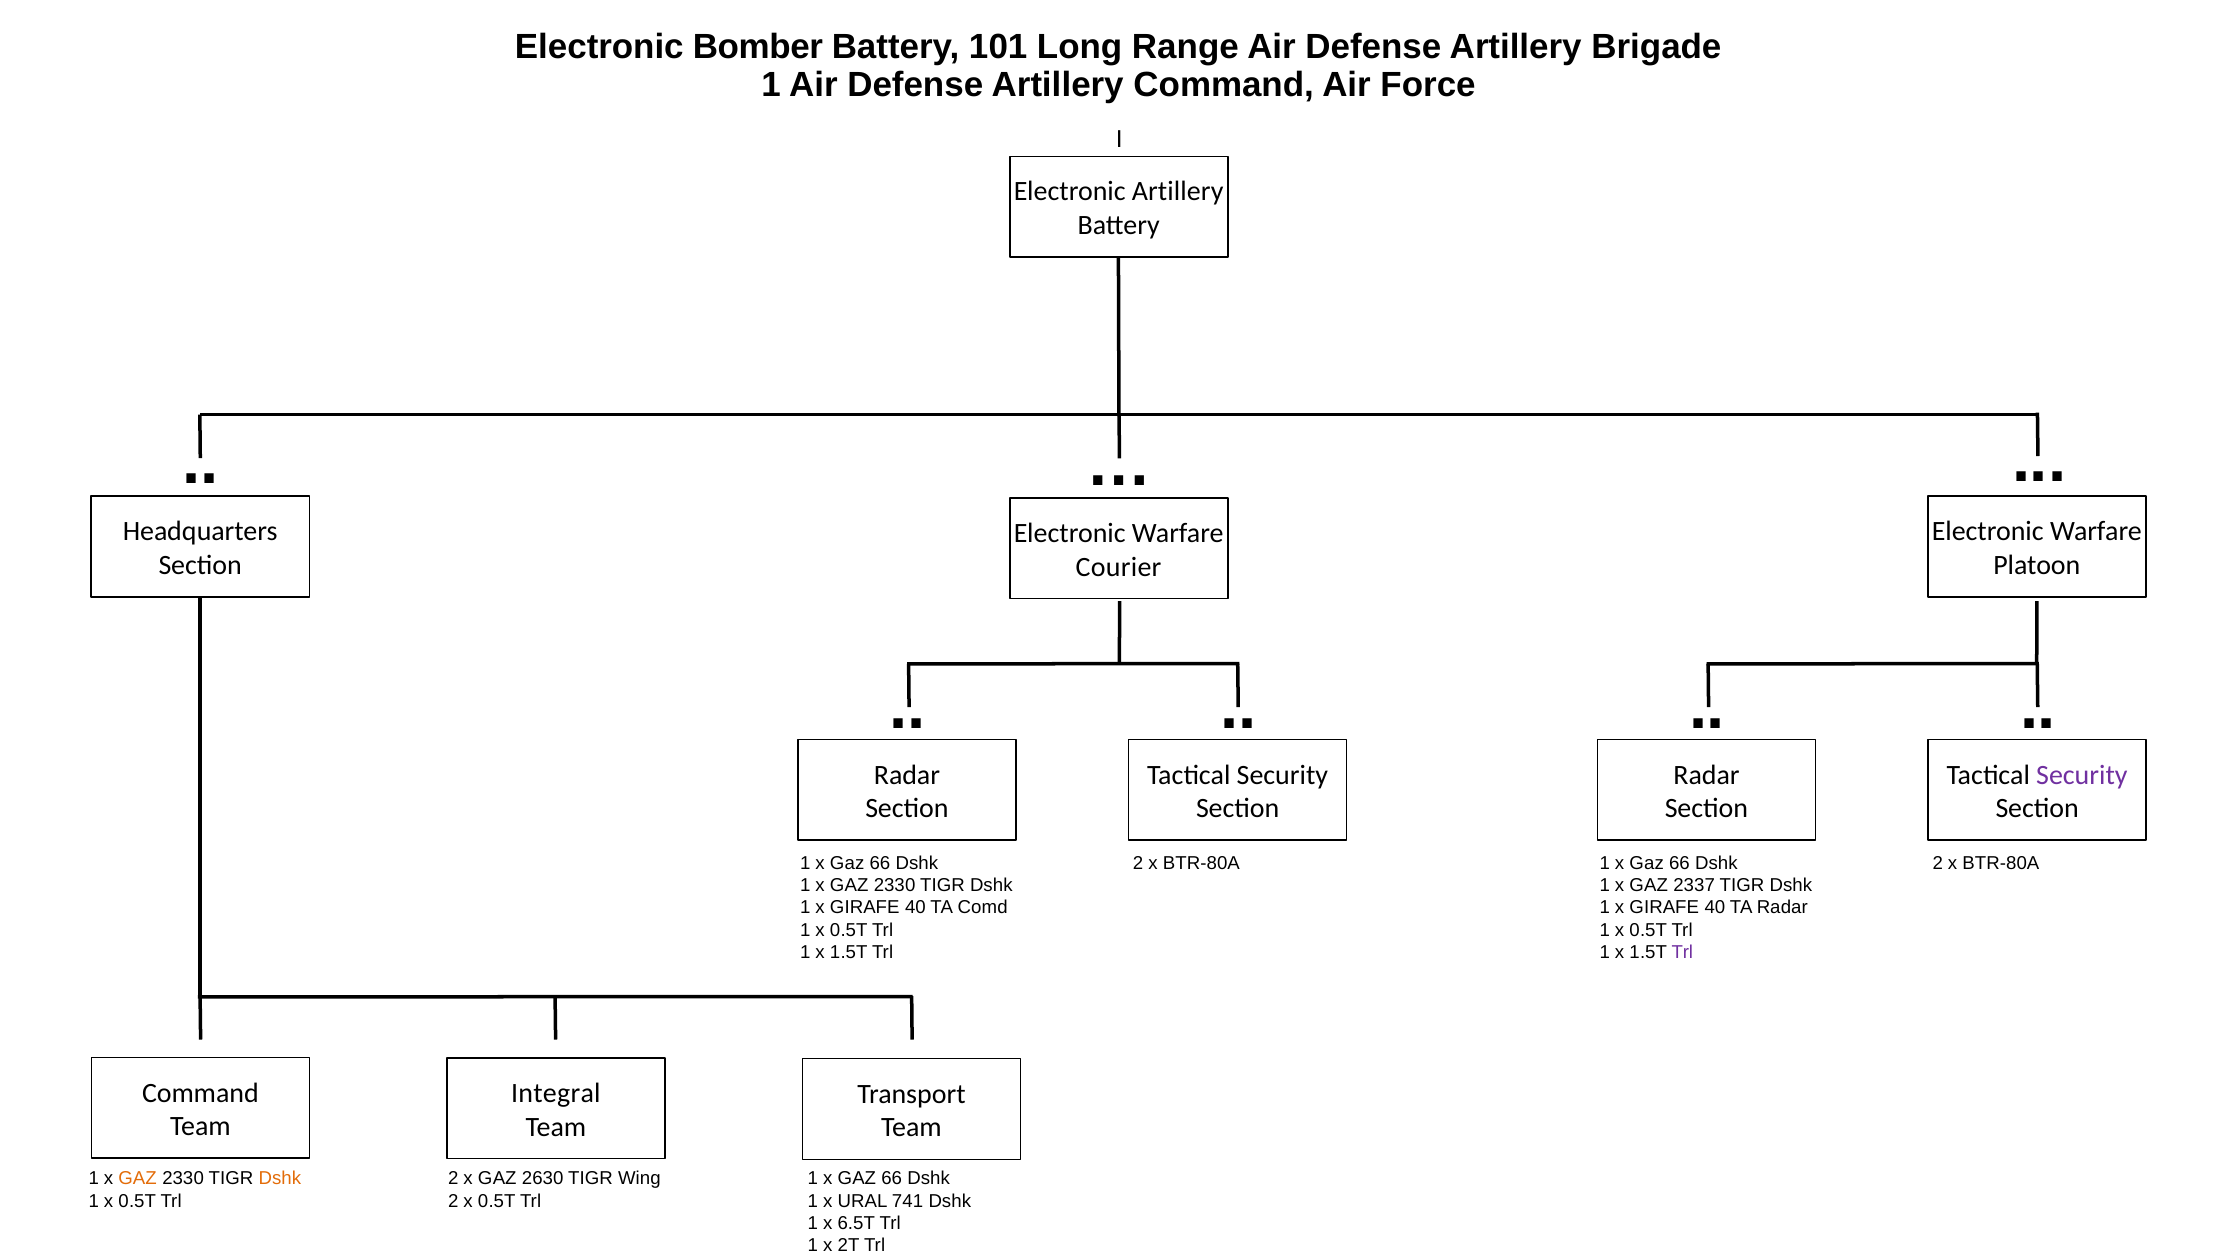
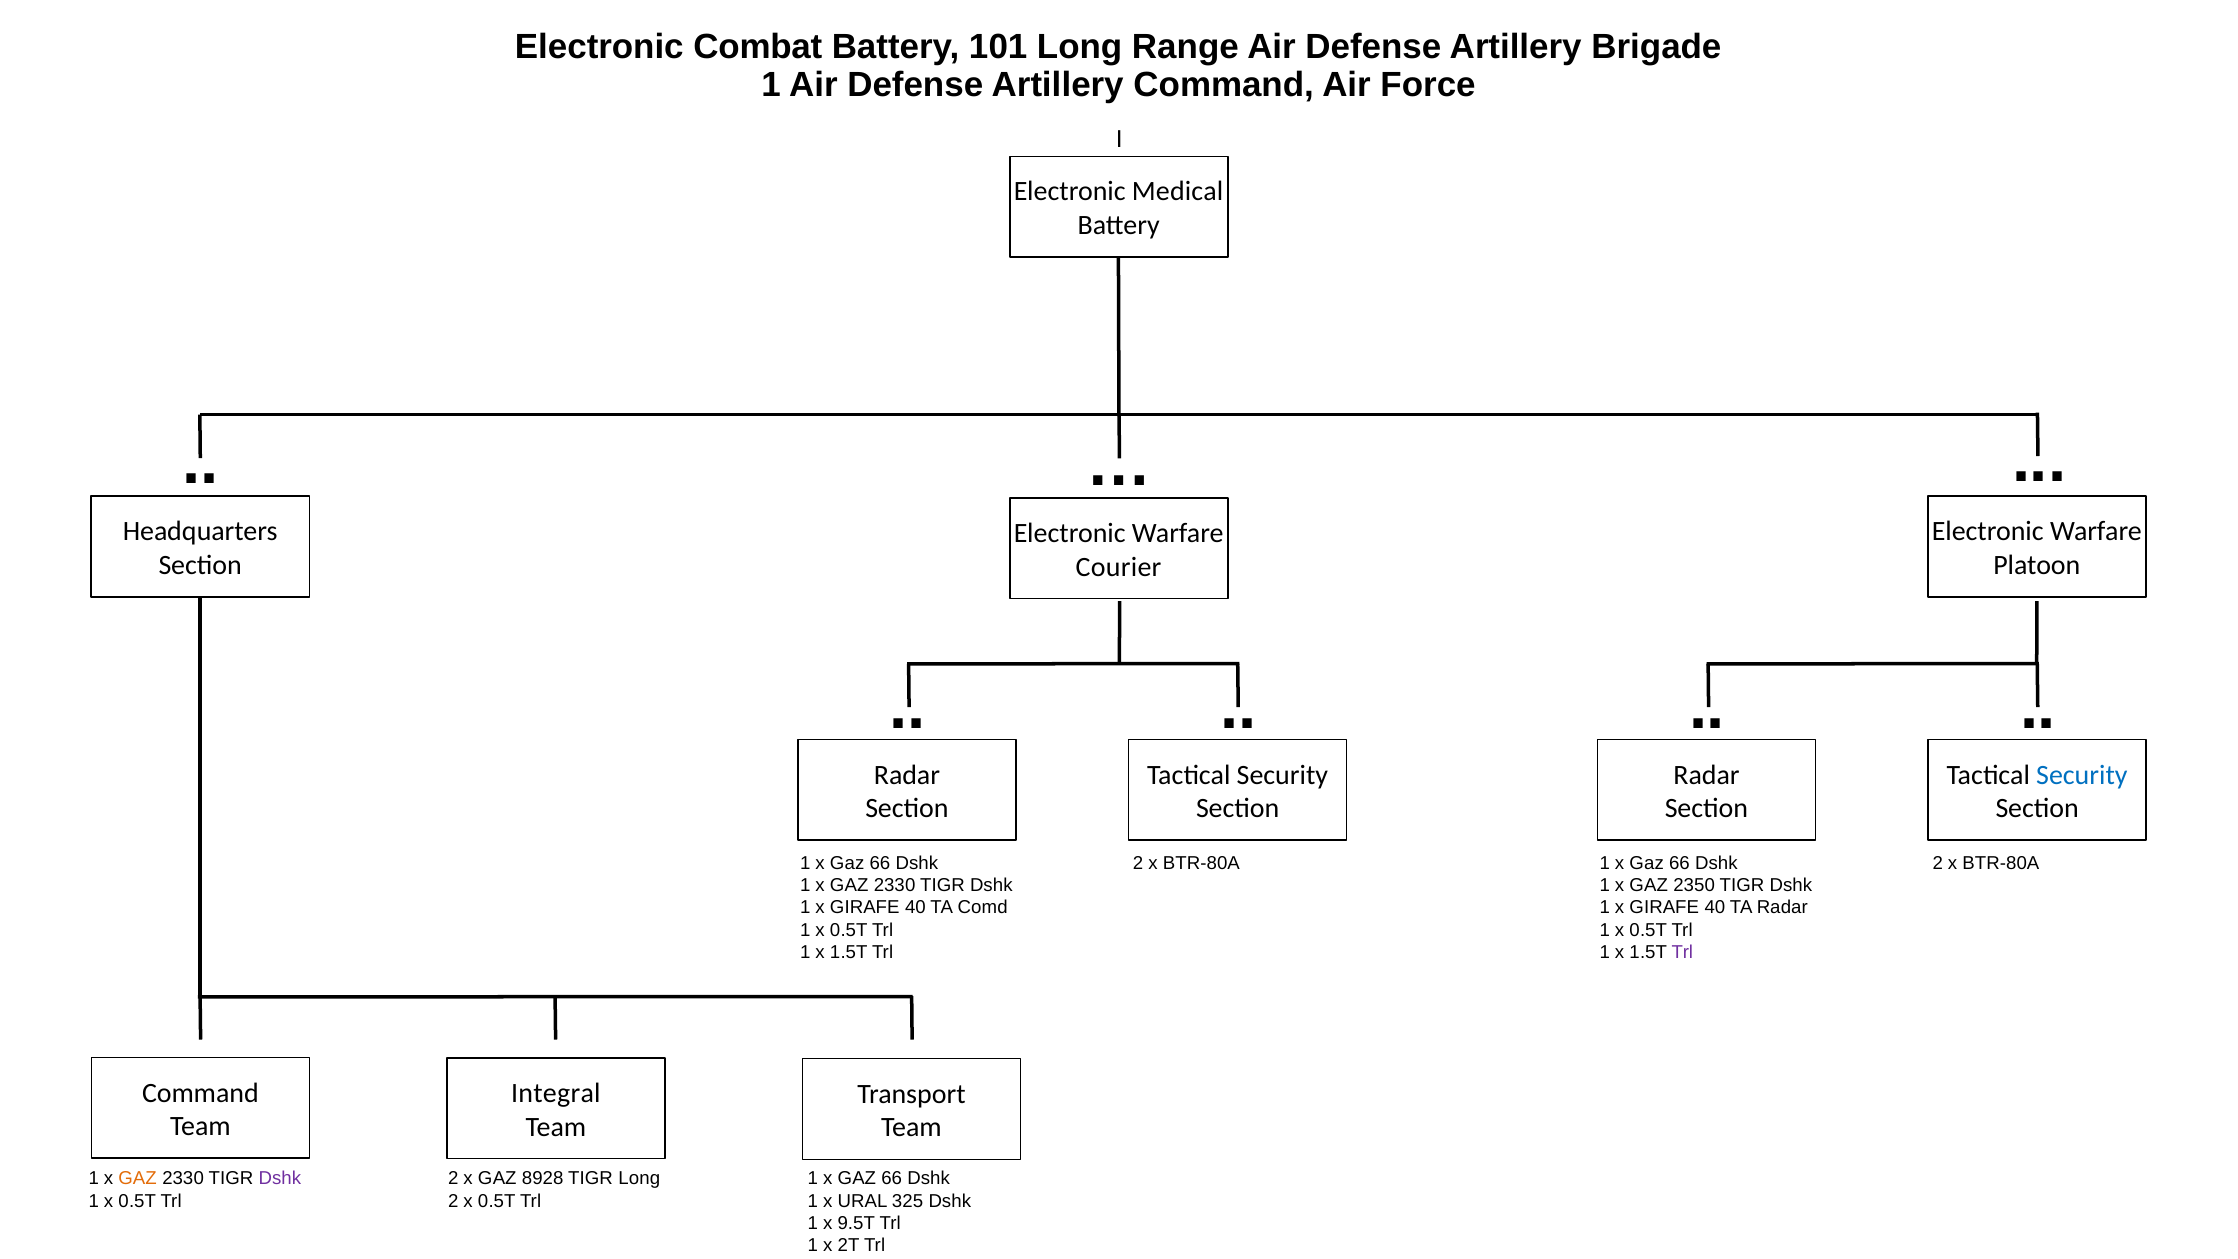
Bomber: Bomber -> Combat
Electronic Artillery: Artillery -> Medical
Security at (2082, 775) colour: purple -> blue
2337: 2337 -> 2350
Dshk at (280, 1179) colour: orange -> purple
2630: 2630 -> 8928
TIGR Wing: Wing -> Long
741: 741 -> 325
6.5T: 6.5T -> 9.5T
